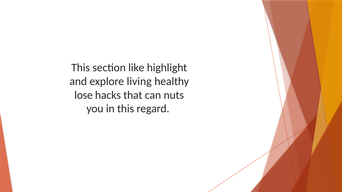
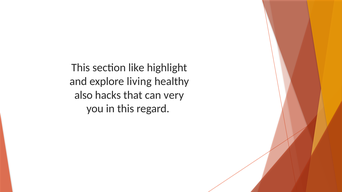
lose: lose -> also
nuts: nuts -> very
